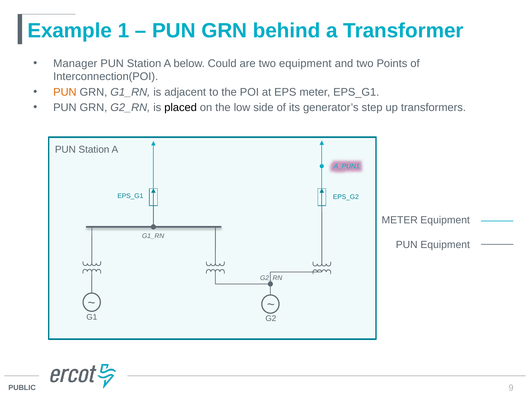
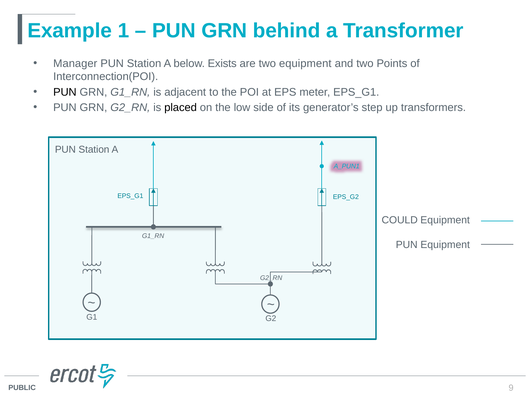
Could: Could -> Exists
PUN at (65, 92) colour: orange -> black
METER at (400, 220): METER -> COULD
